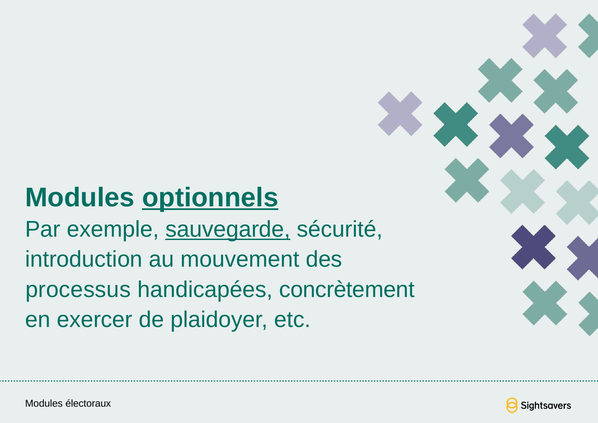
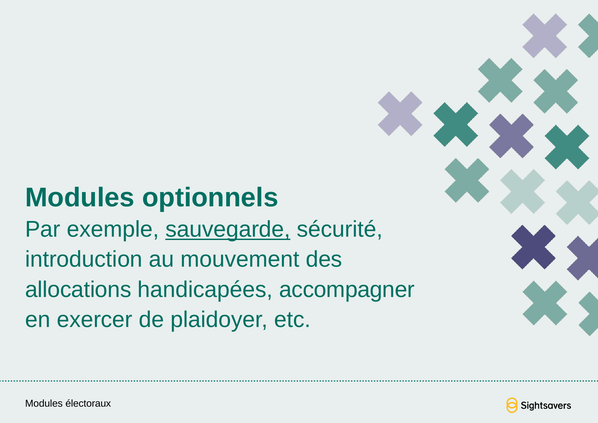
optionnels underline: present -> none
processus: processus -> allocations
concrètement: concrètement -> accompagner
